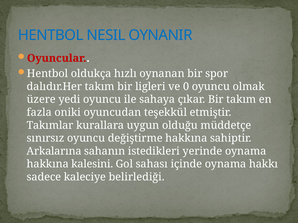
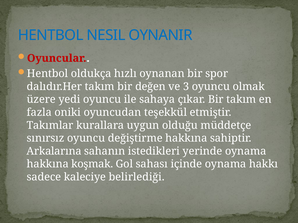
ligleri: ligleri -> değen
0: 0 -> 3
kalesini: kalesini -> koşmak
